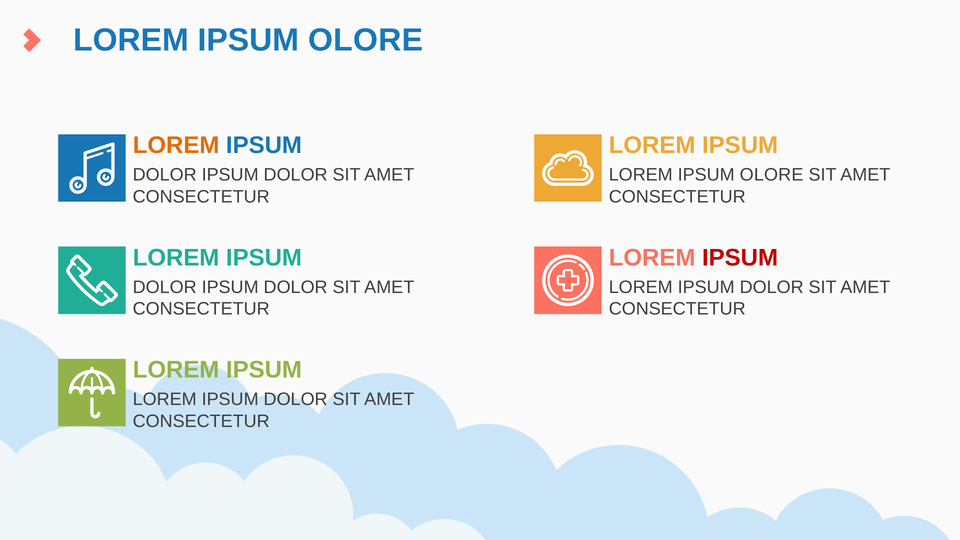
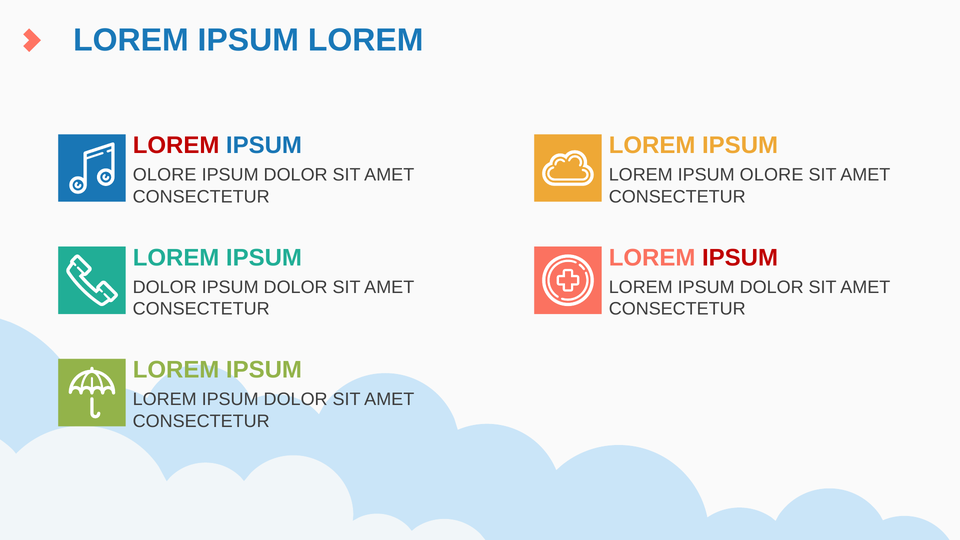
OLORE at (366, 40): OLORE -> LOREM
LOREM at (176, 145) colour: orange -> red
DOLOR at (165, 175): DOLOR -> OLORE
